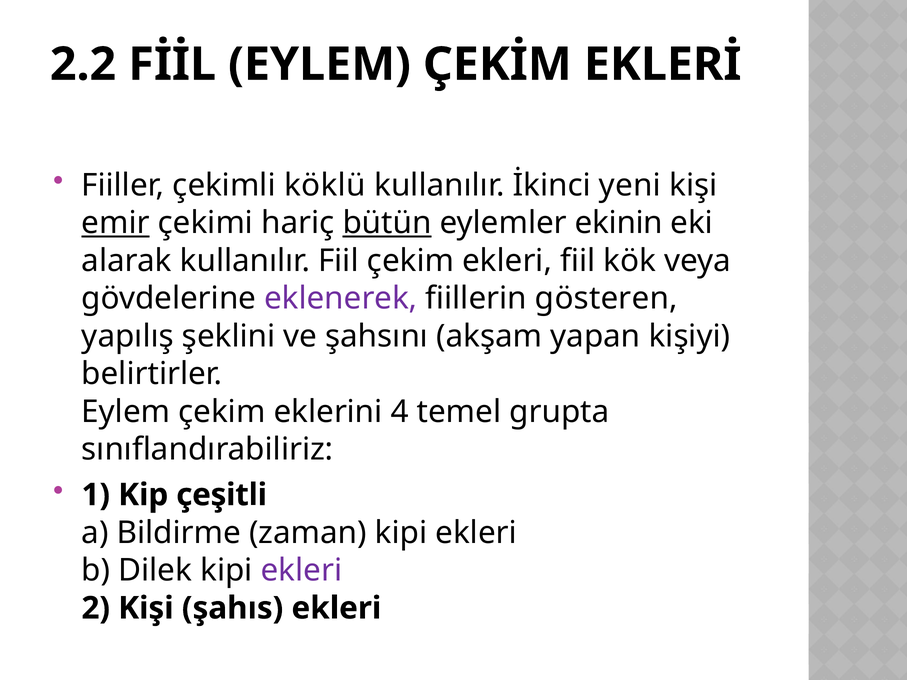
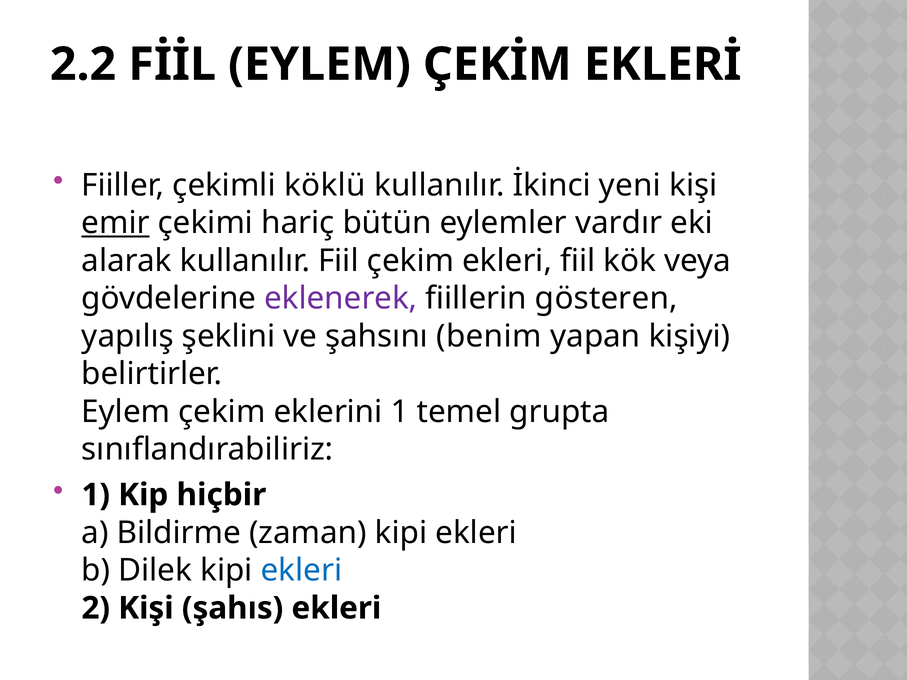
bütün underline: present -> none
ekinin: ekinin -> vardır
akşam: akşam -> benim
eklerini 4: 4 -> 1
çeşitli: çeşitli -> hiçbir
ekleri at (301, 571) colour: purple -> blue
